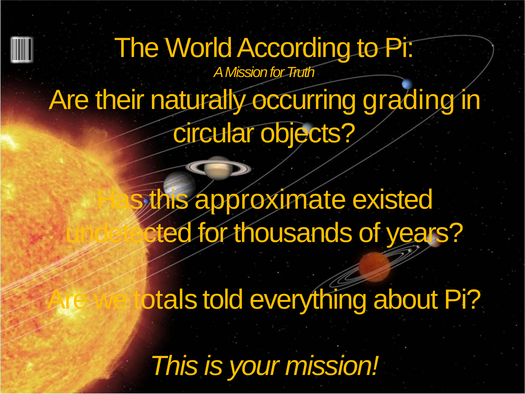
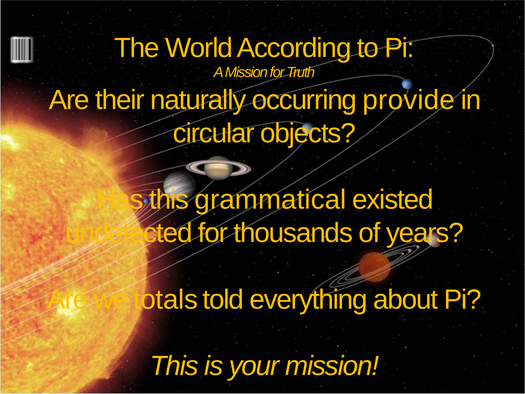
grading: grading -> provide
approximate: approximate -> grammatical
